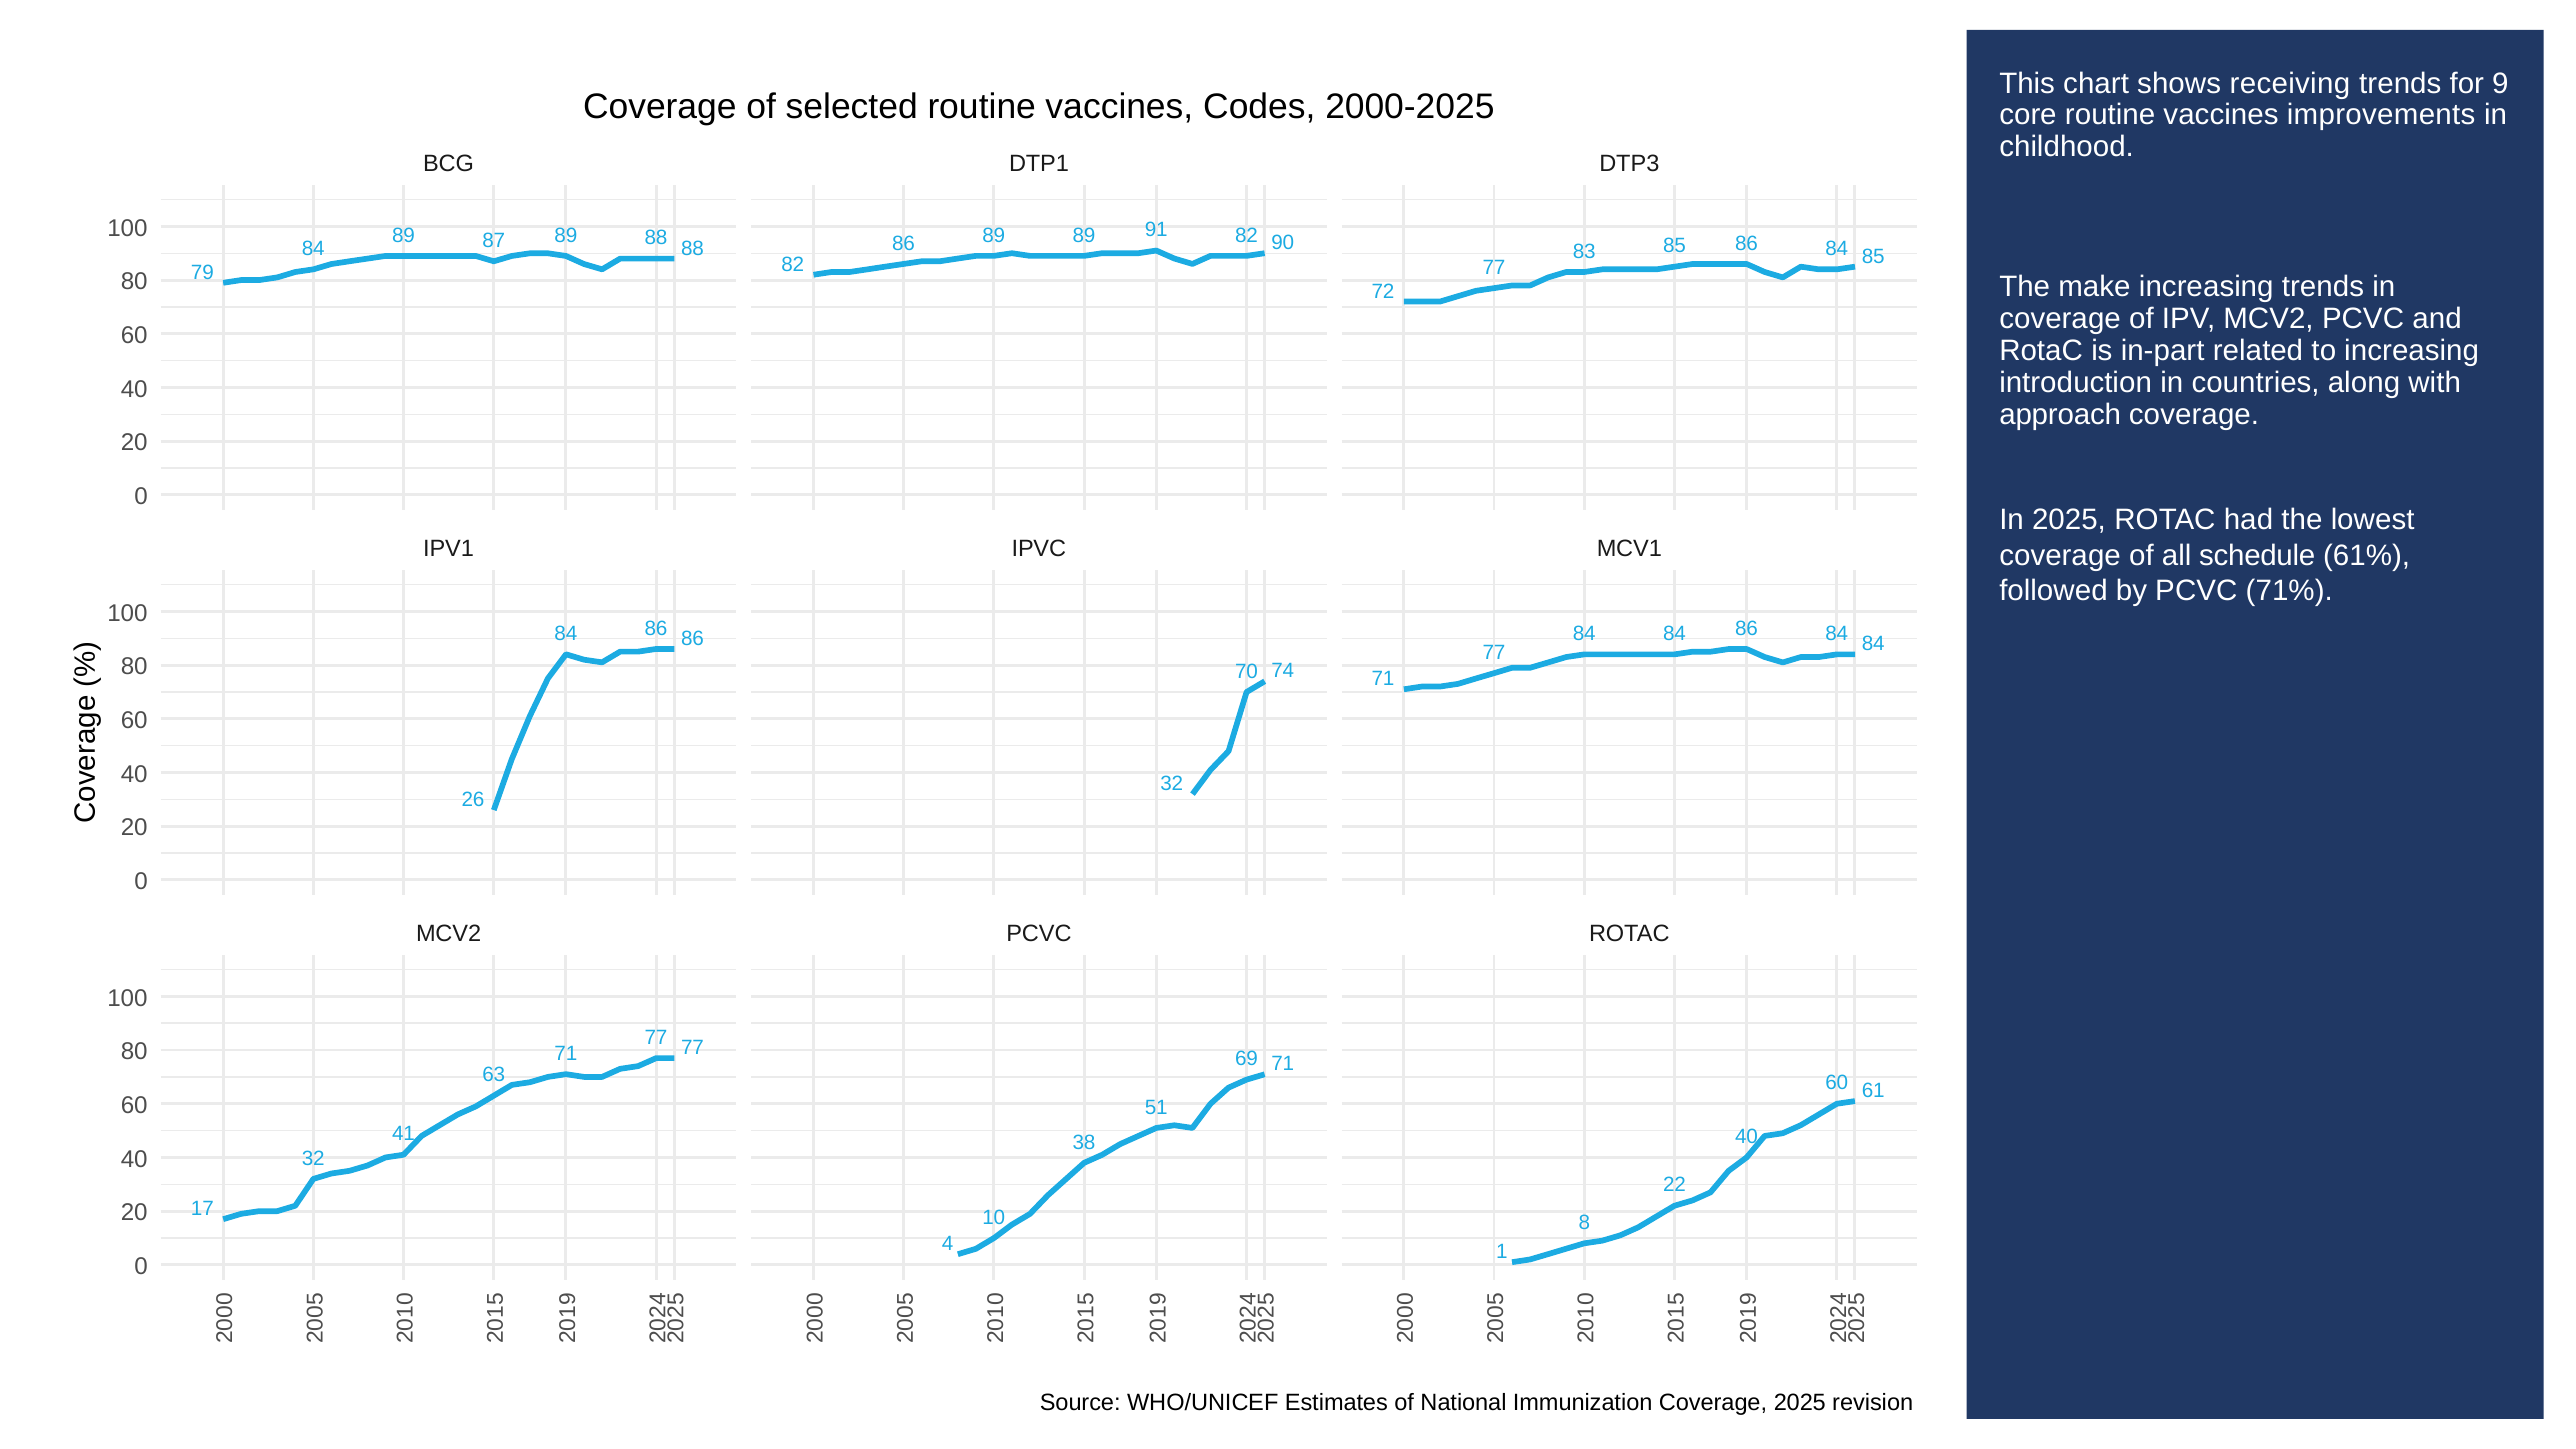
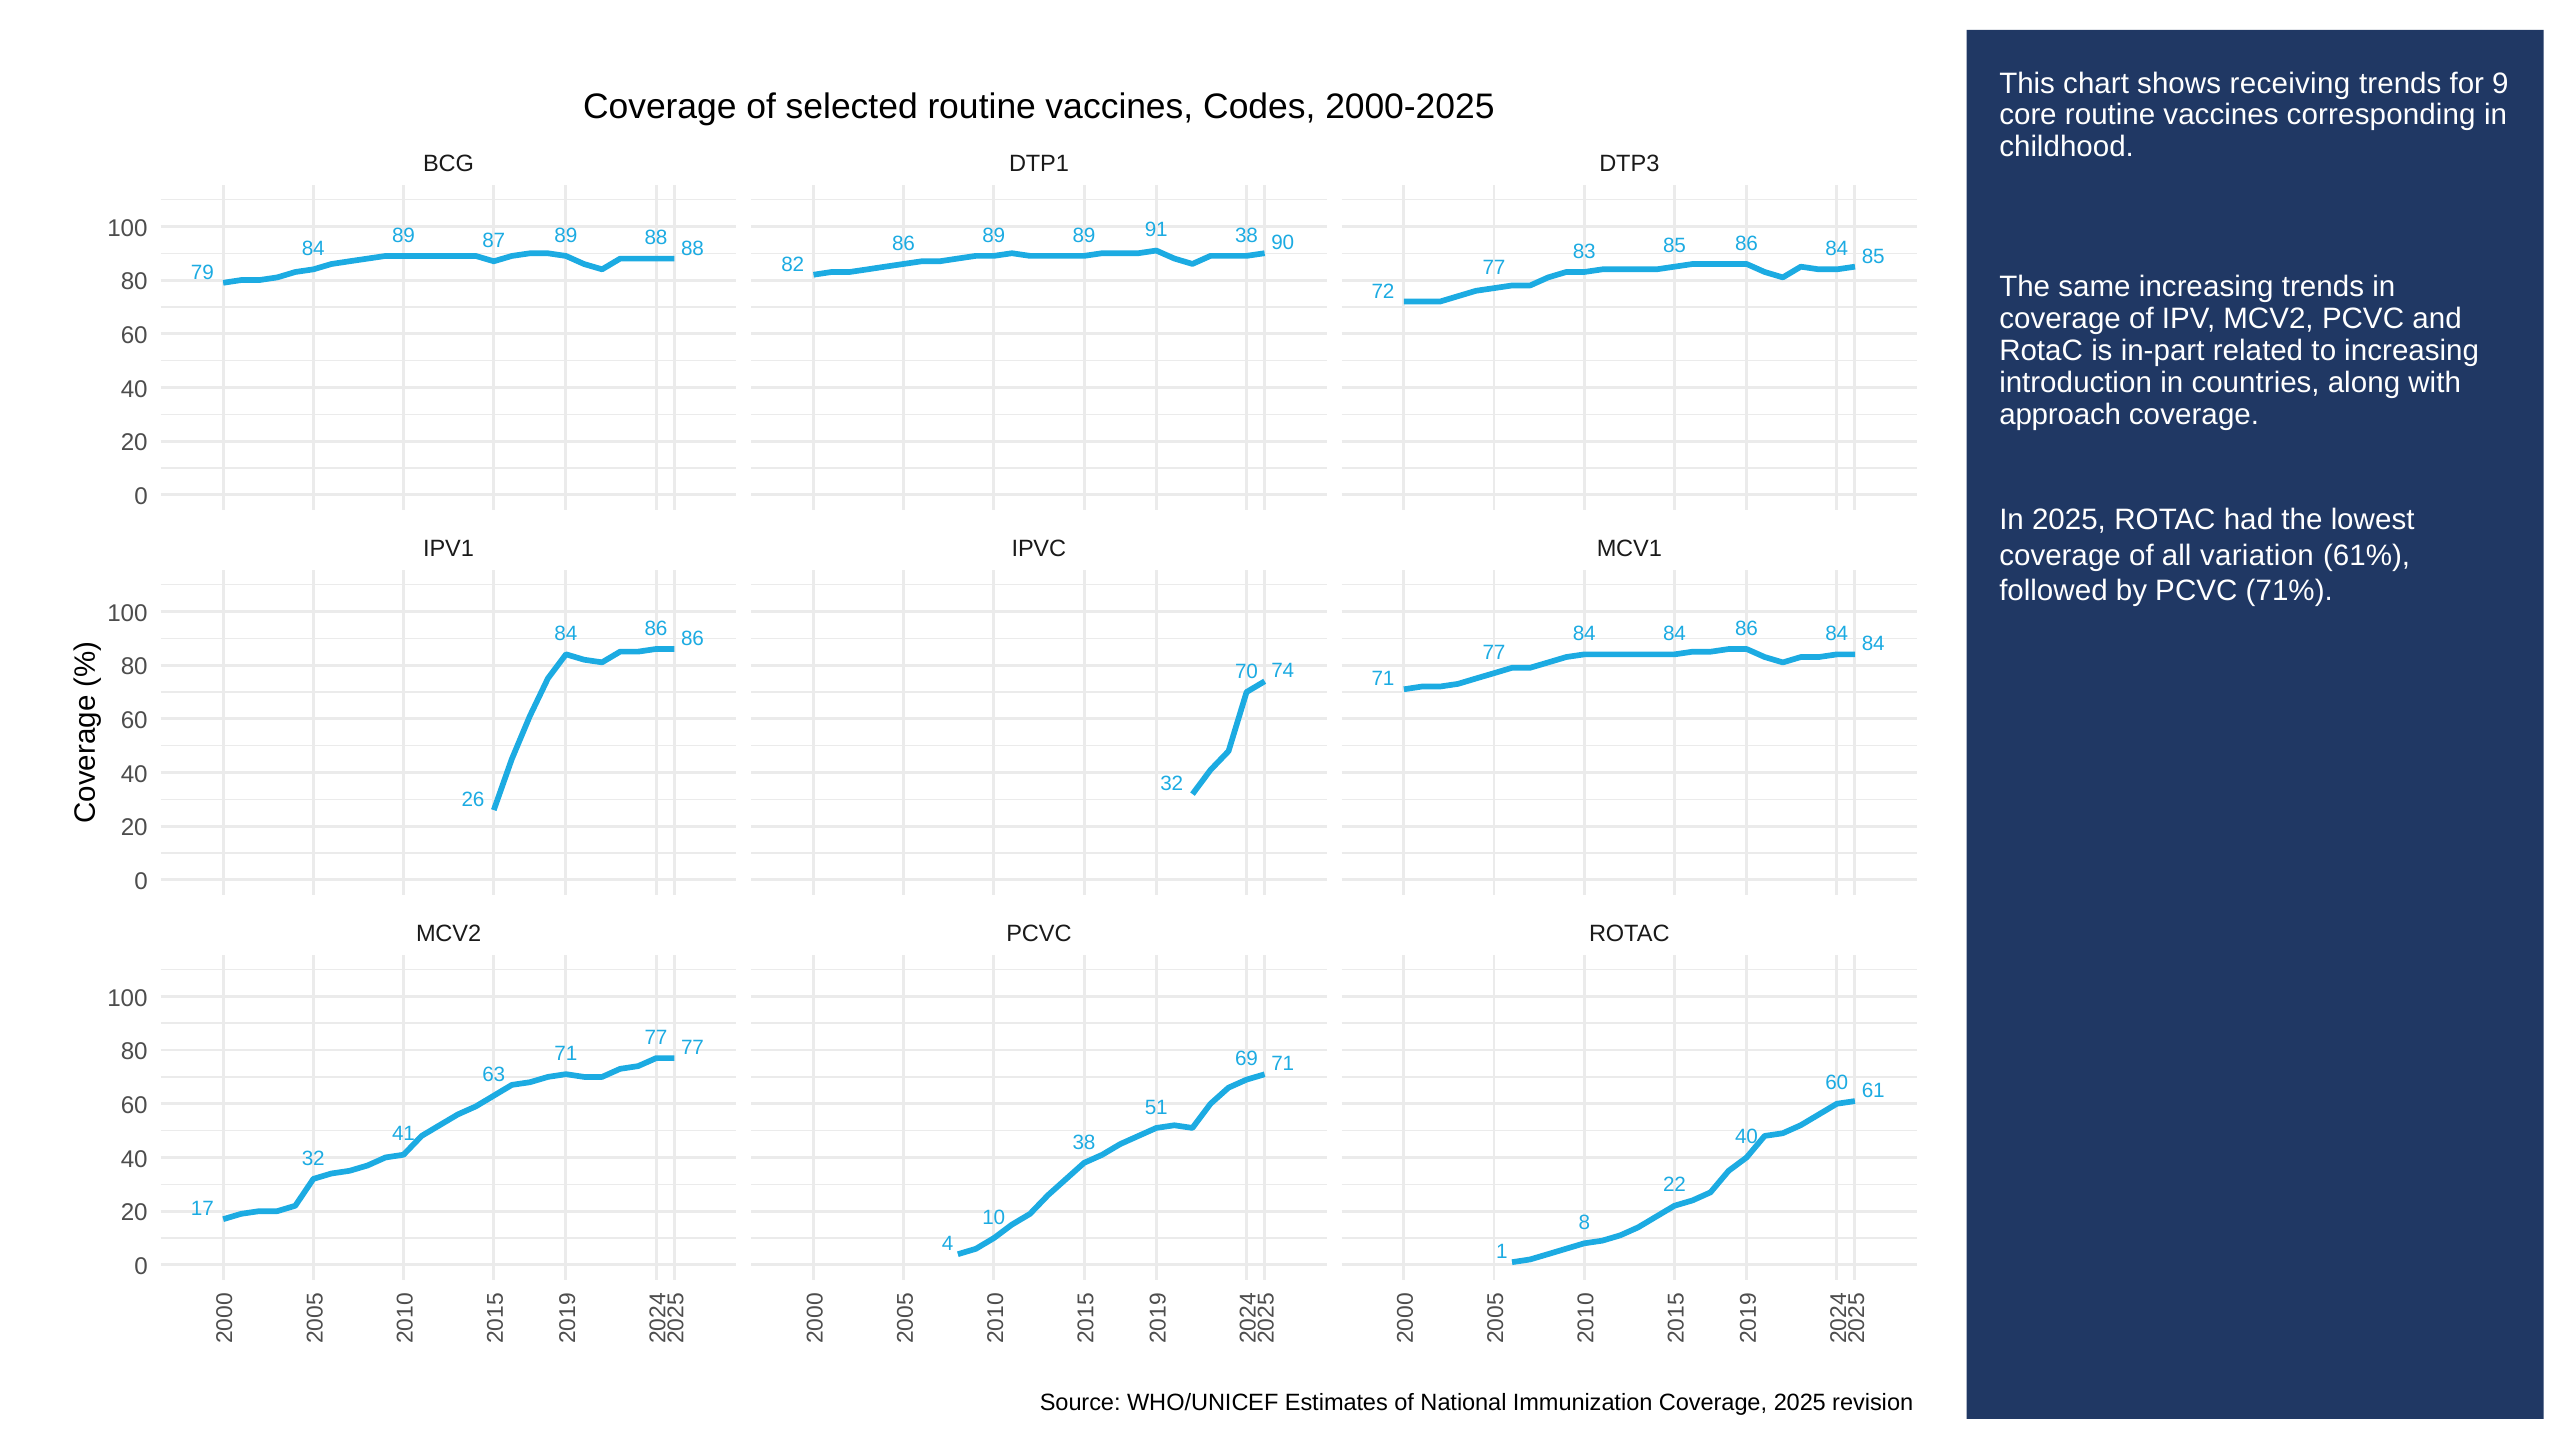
improvements: improvements -> corresponding
91 82: 82 -> 38
make: make -> same
schedule: schedule -> variation
